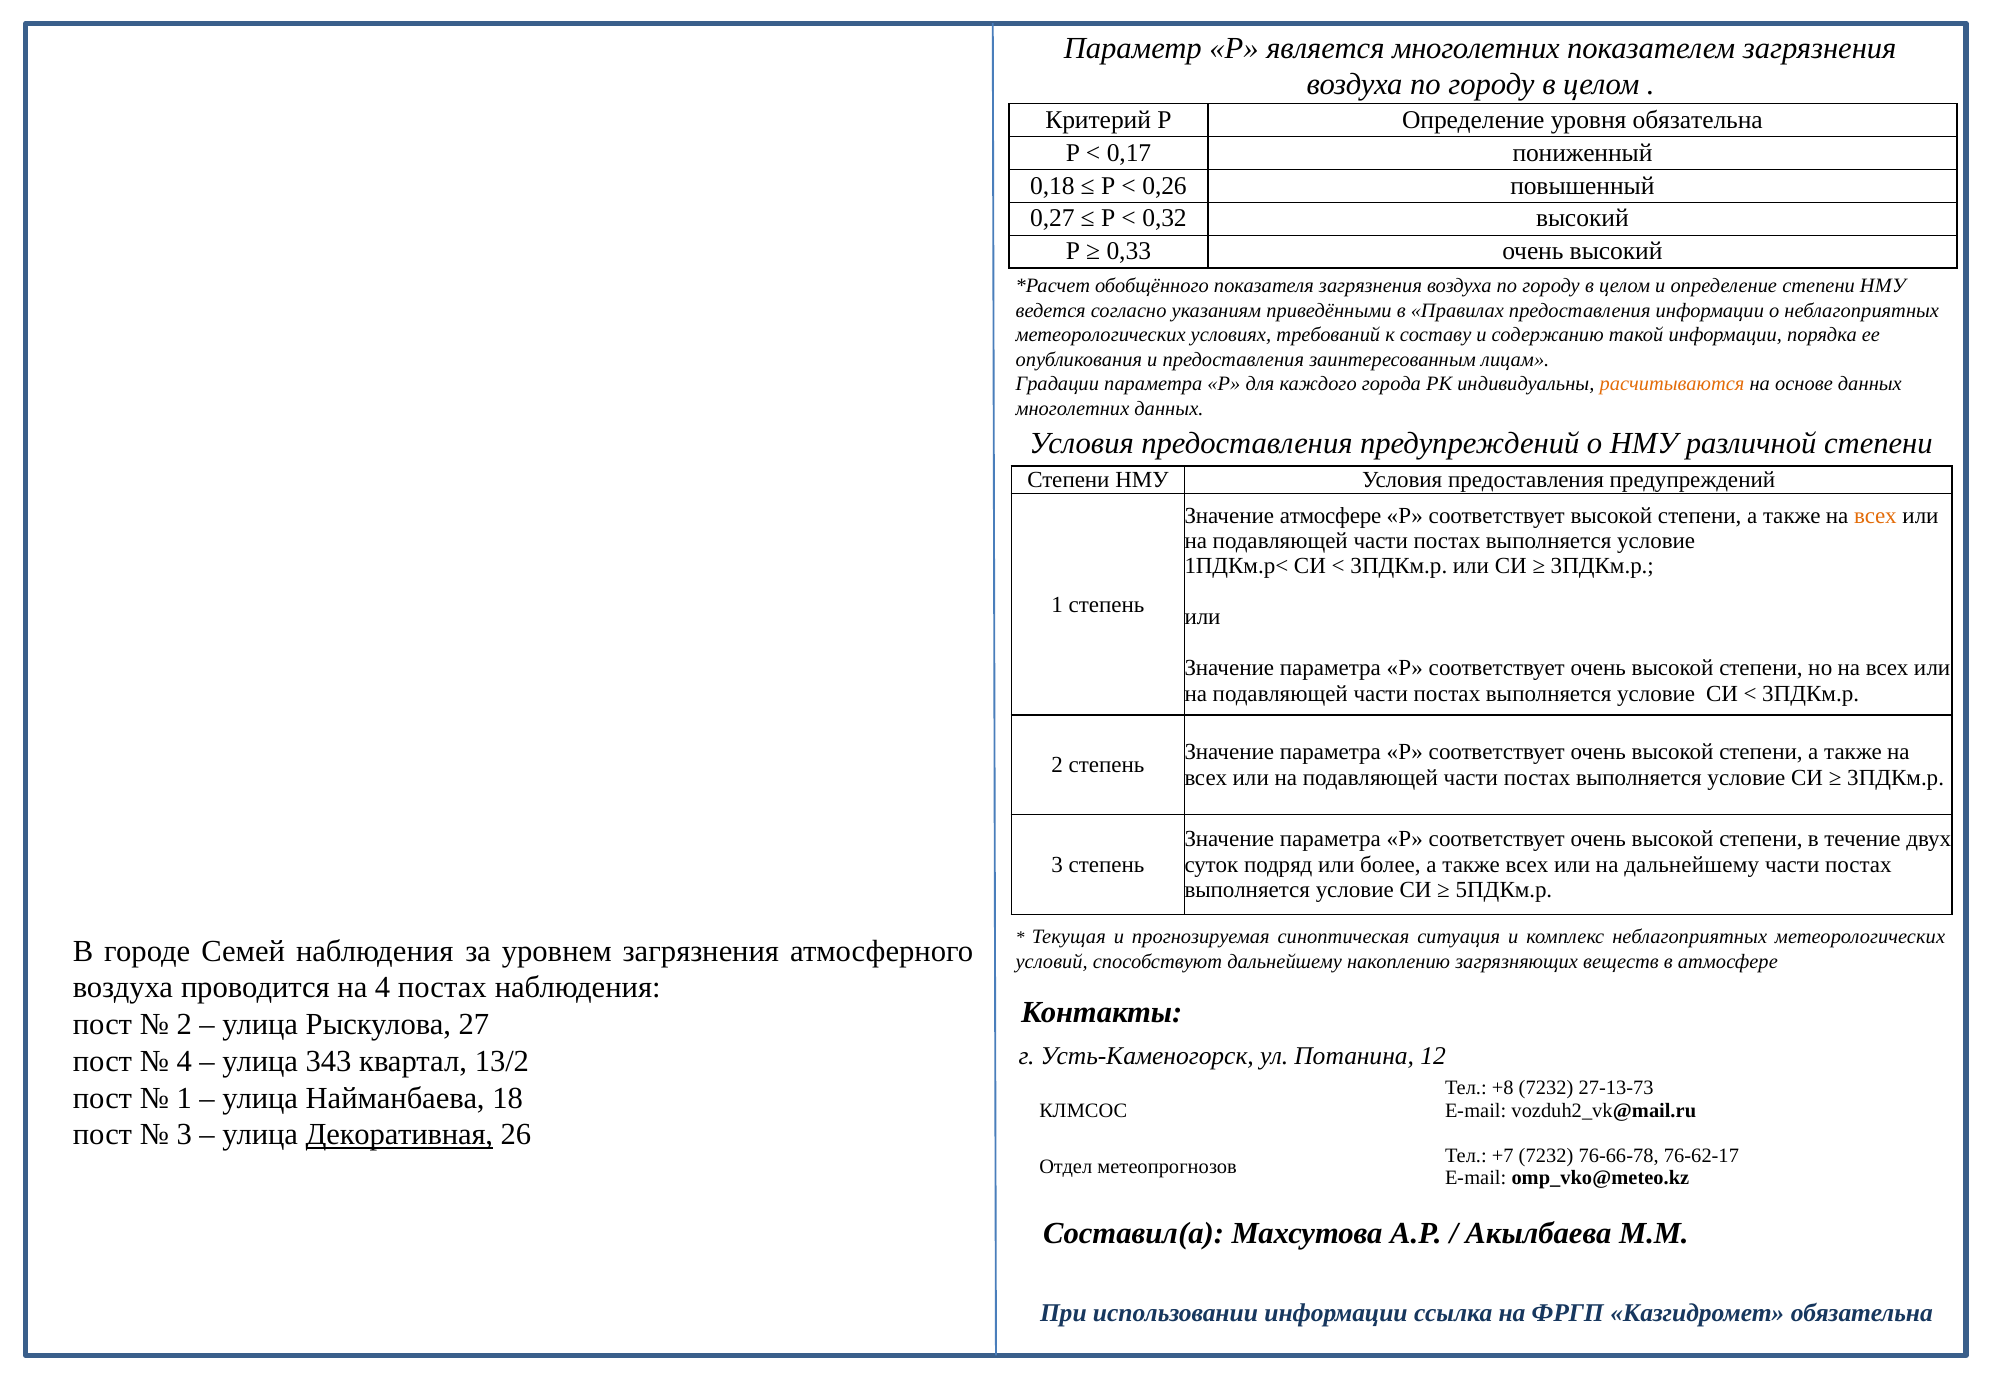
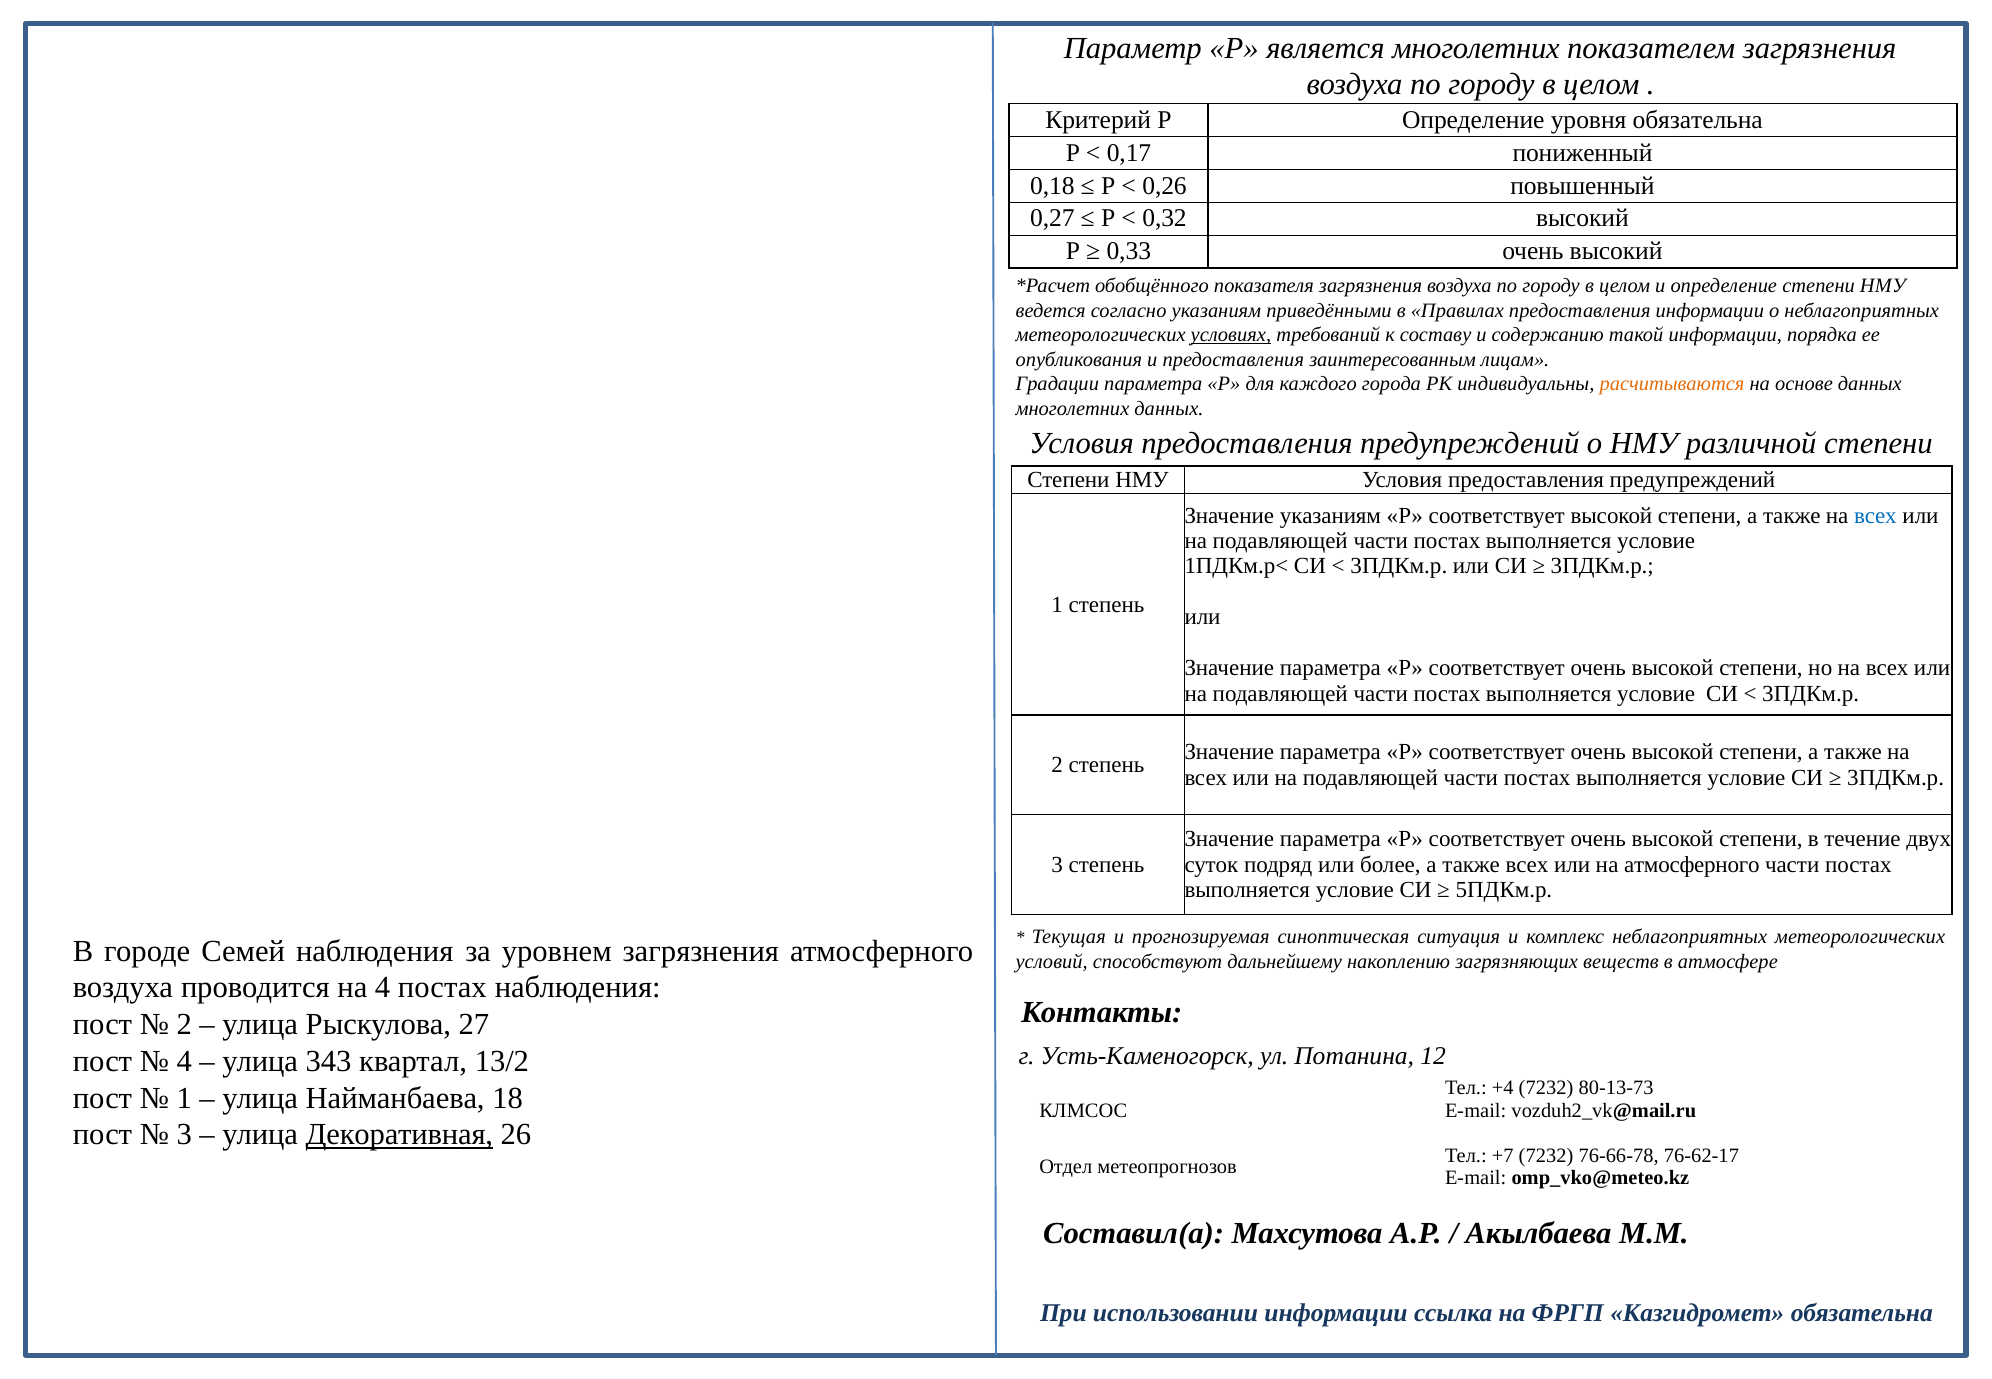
условиях underline: none -> present
Значение атмосфере: атмосфере -> указаниям
всех at (1875, 515) colour: orange -> blue
на дальнейшему: дальнейшему -> атмосферного
+8: +8 -> +4
27-13-73: 27-13-73 -> 80-13-73
